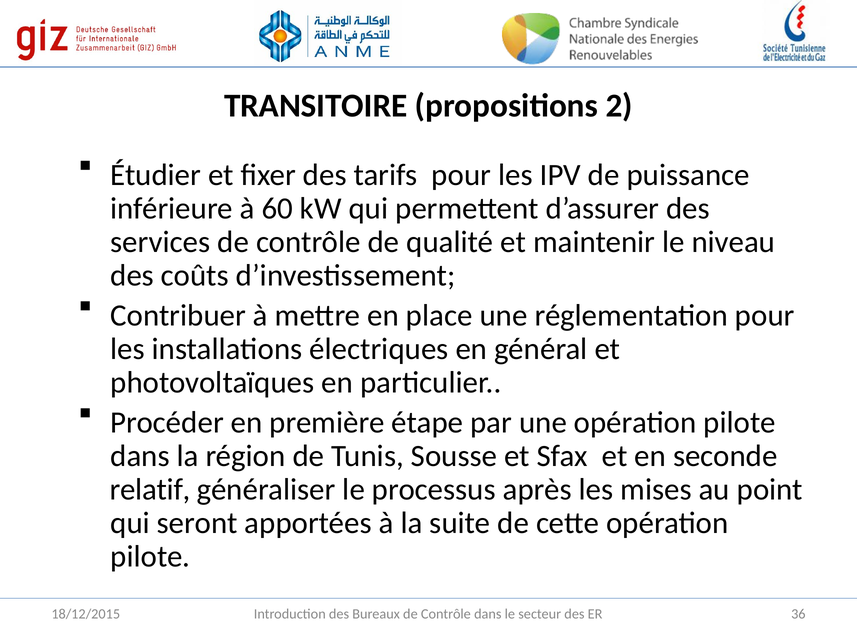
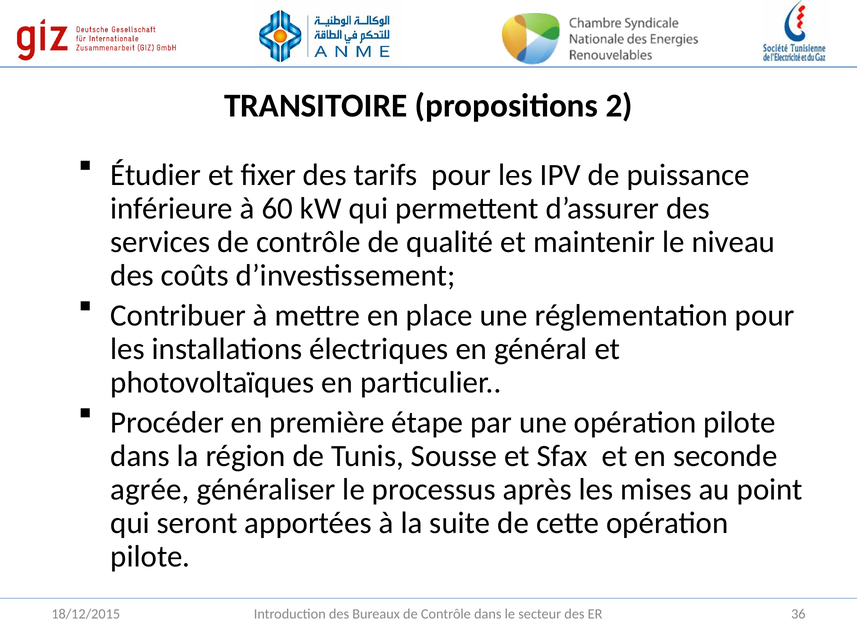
relatif: relatif -> agrée
